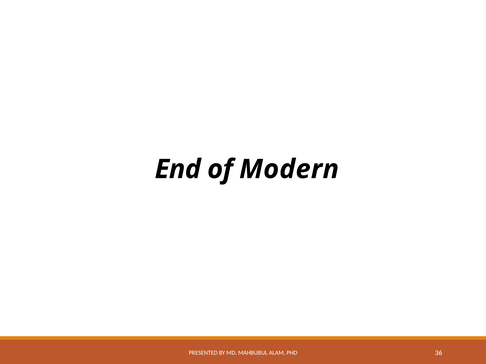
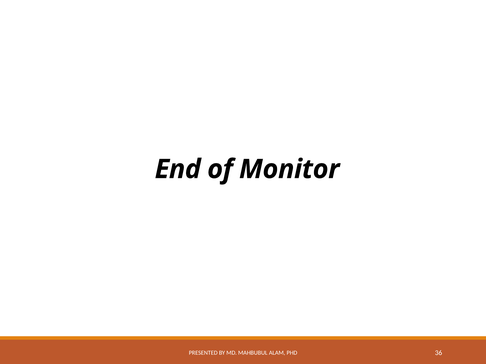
Modern: Modern -> Monitor
